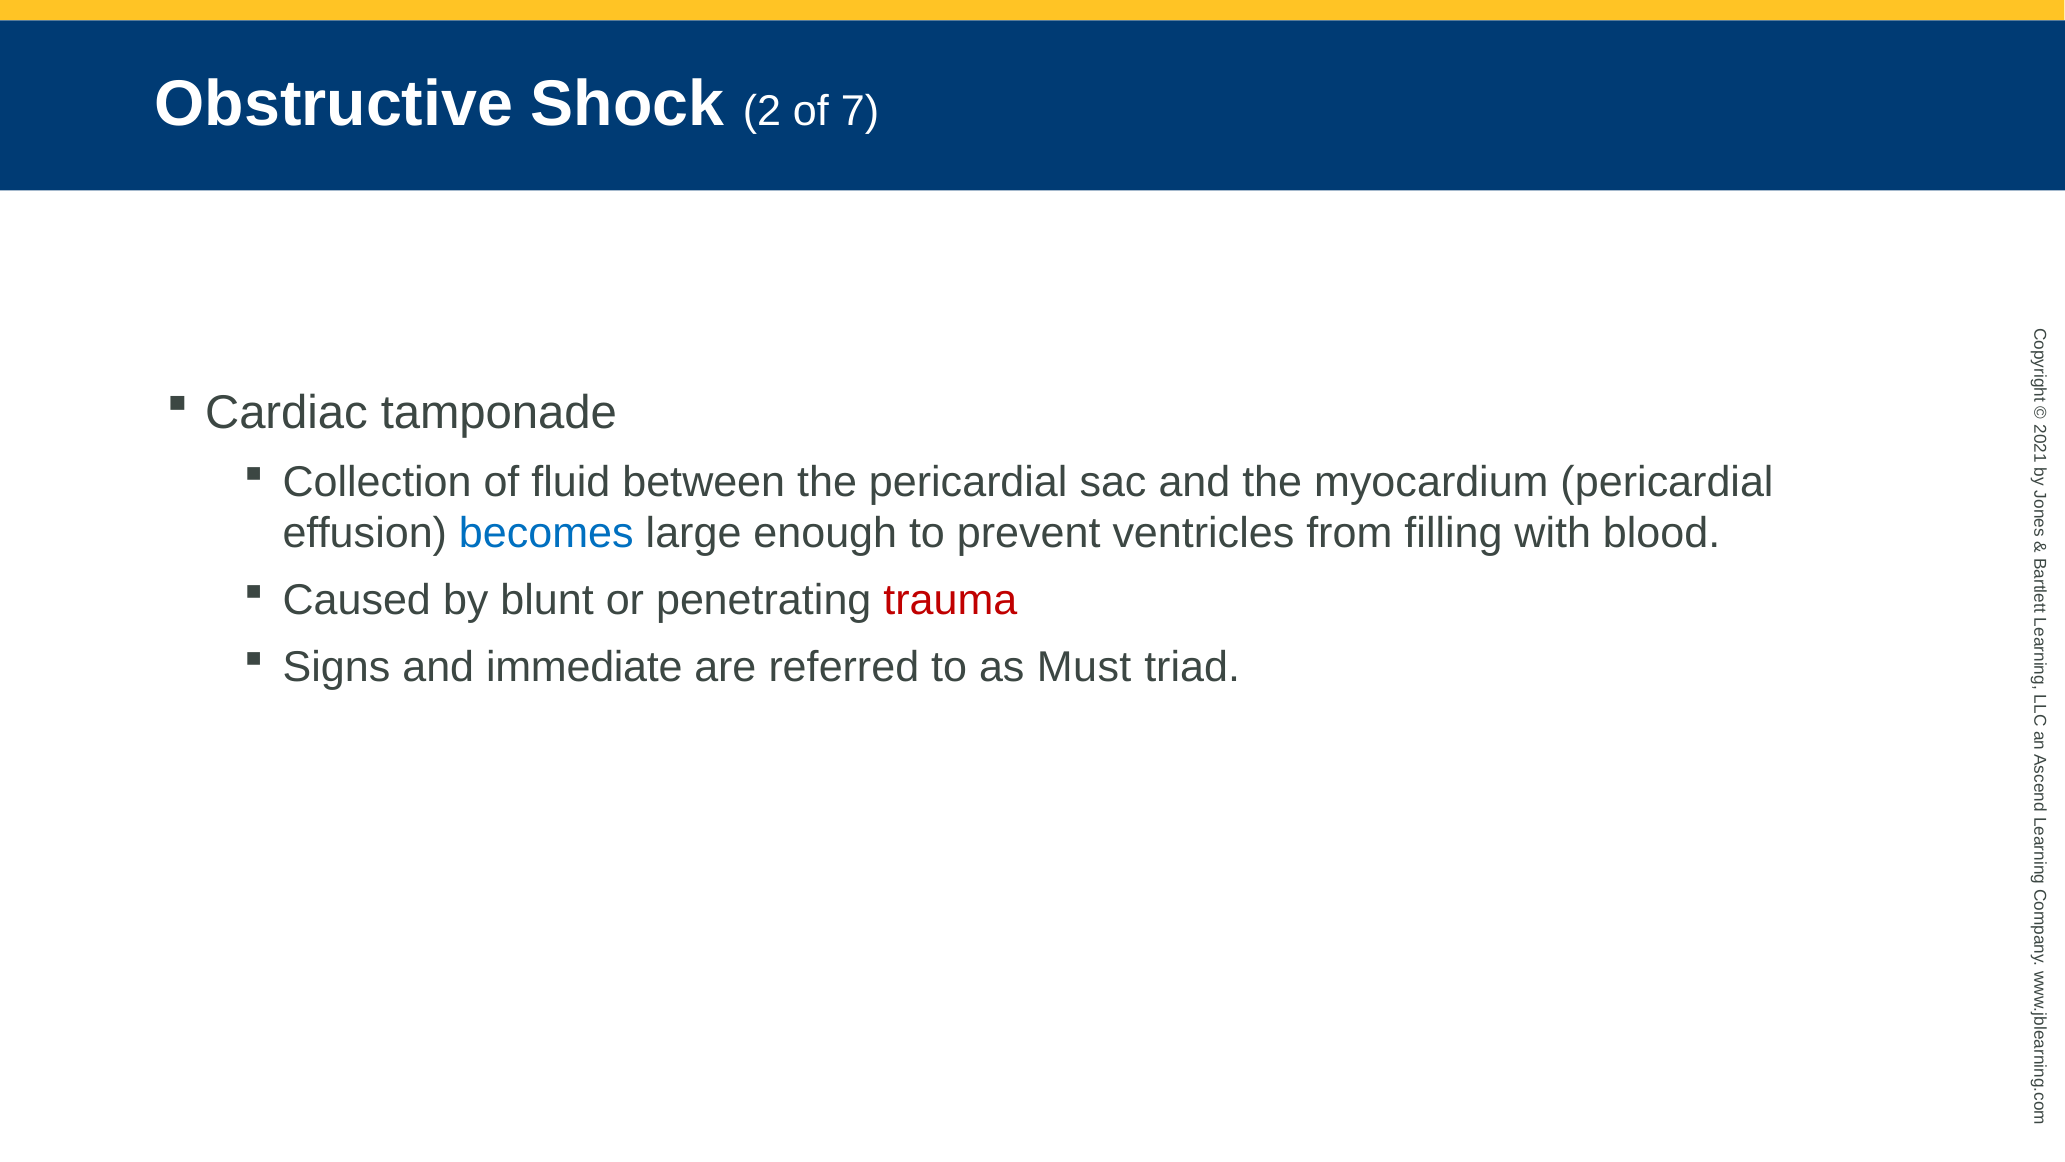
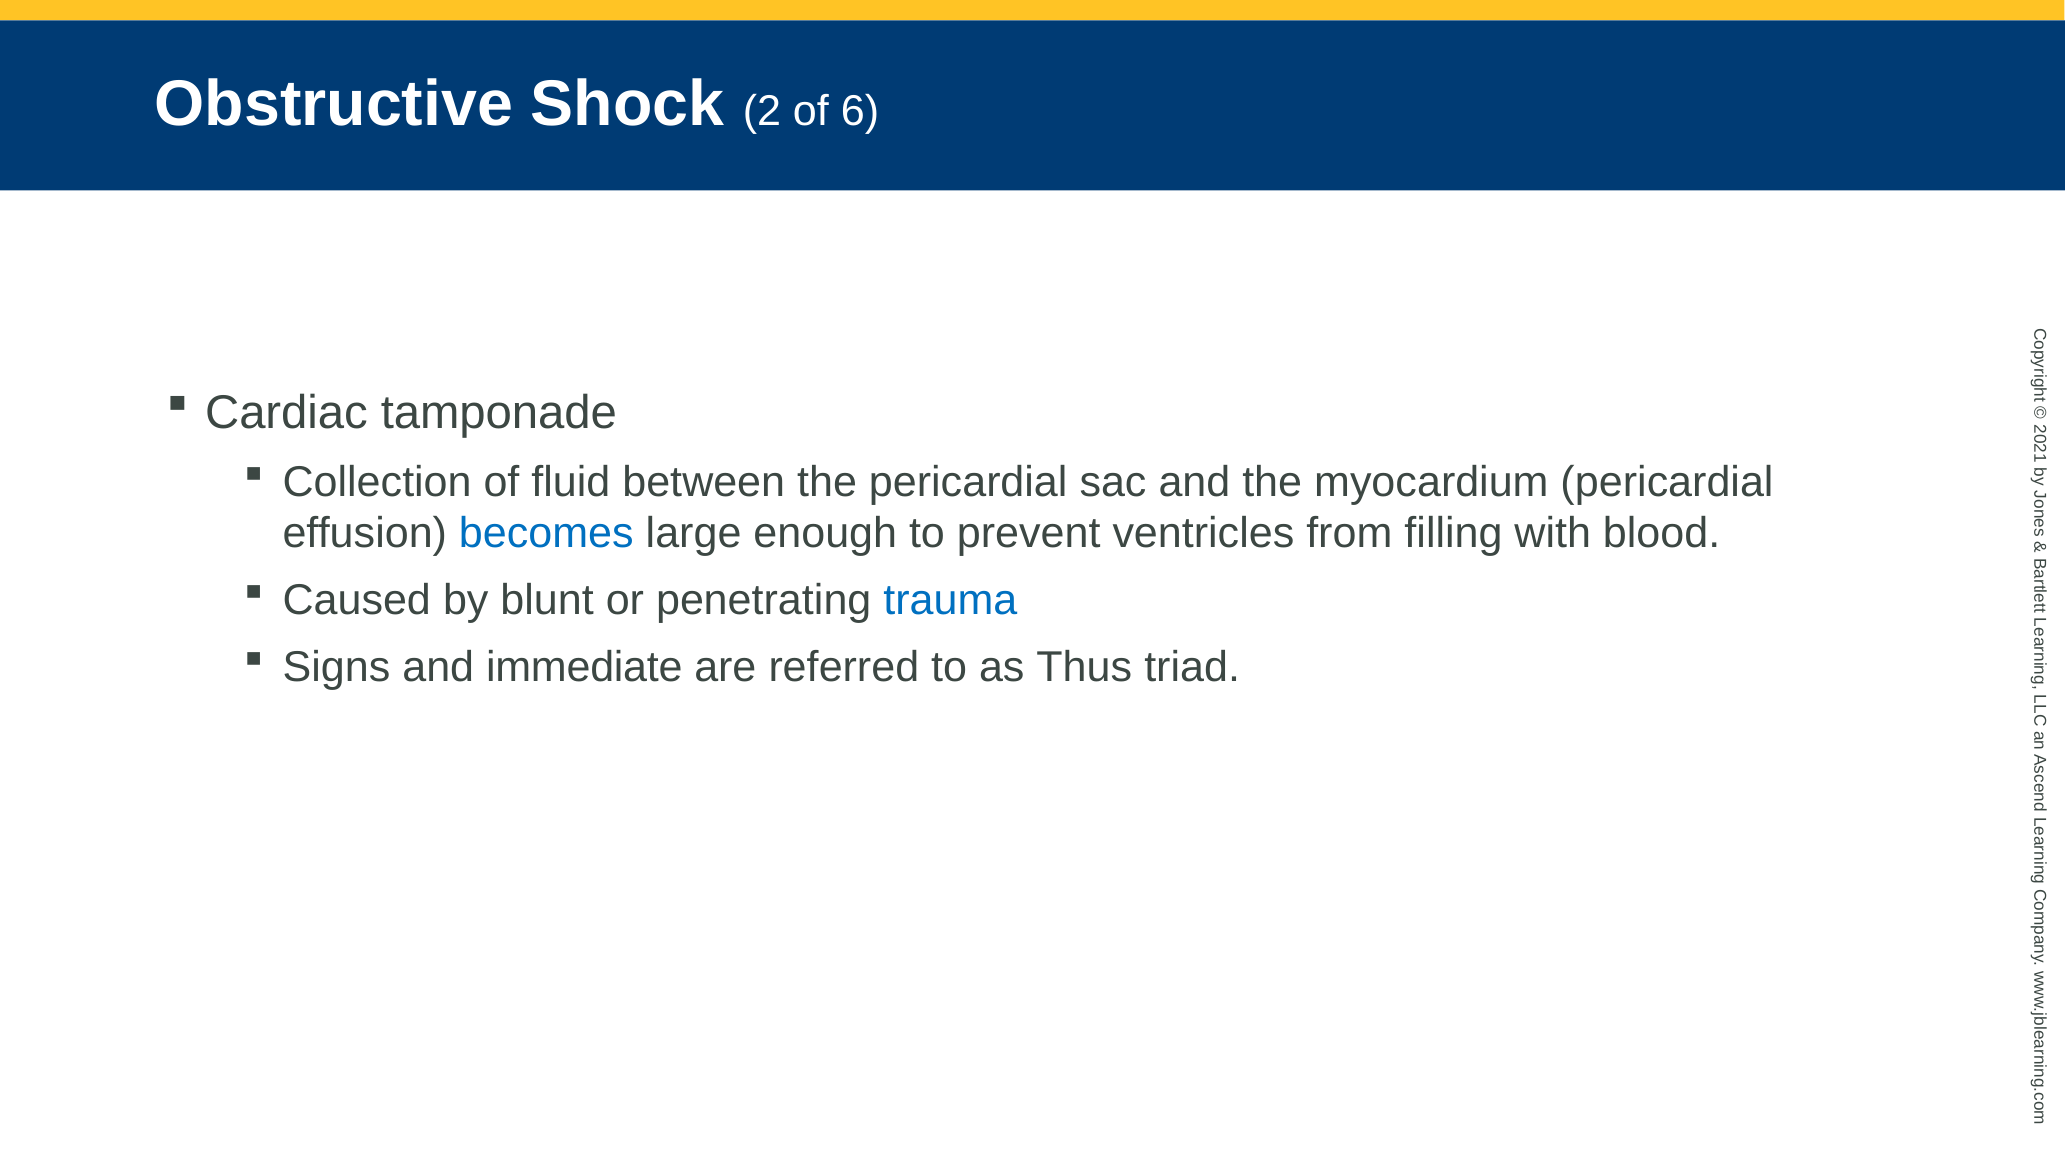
7: 7 -> 6
trauma colour: red -> blue
Must: Must -> Thus
